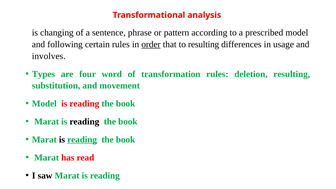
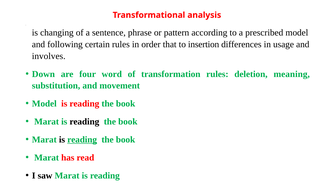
order underline: present -> none
to resulting: resulting -> insertion
Types: Types -> Down
deletion resulting: resulting -> meaning
